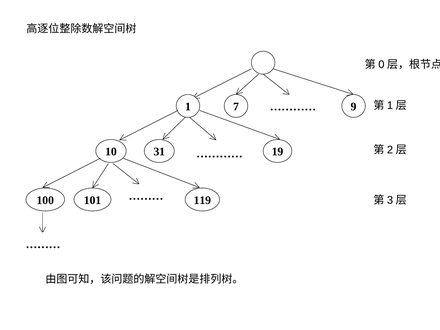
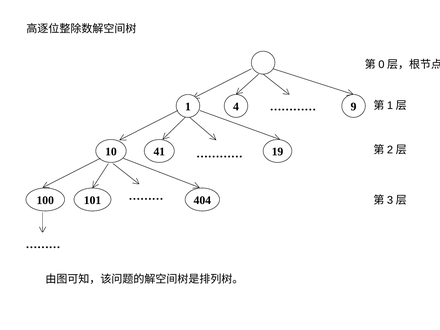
7: 7 -> 4
31: 31 -> 41
119: 119 -> 404
